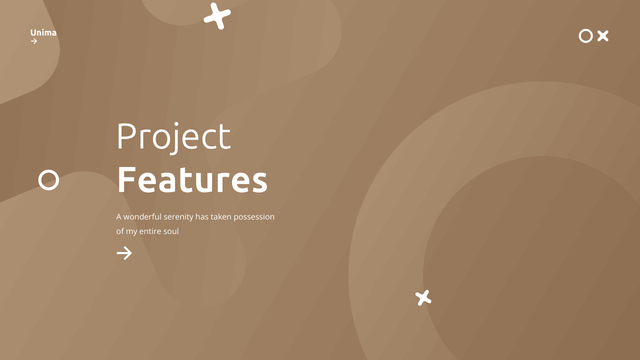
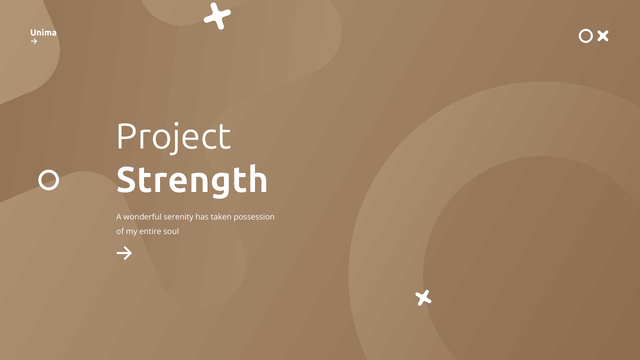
Features: Features -> Strength
